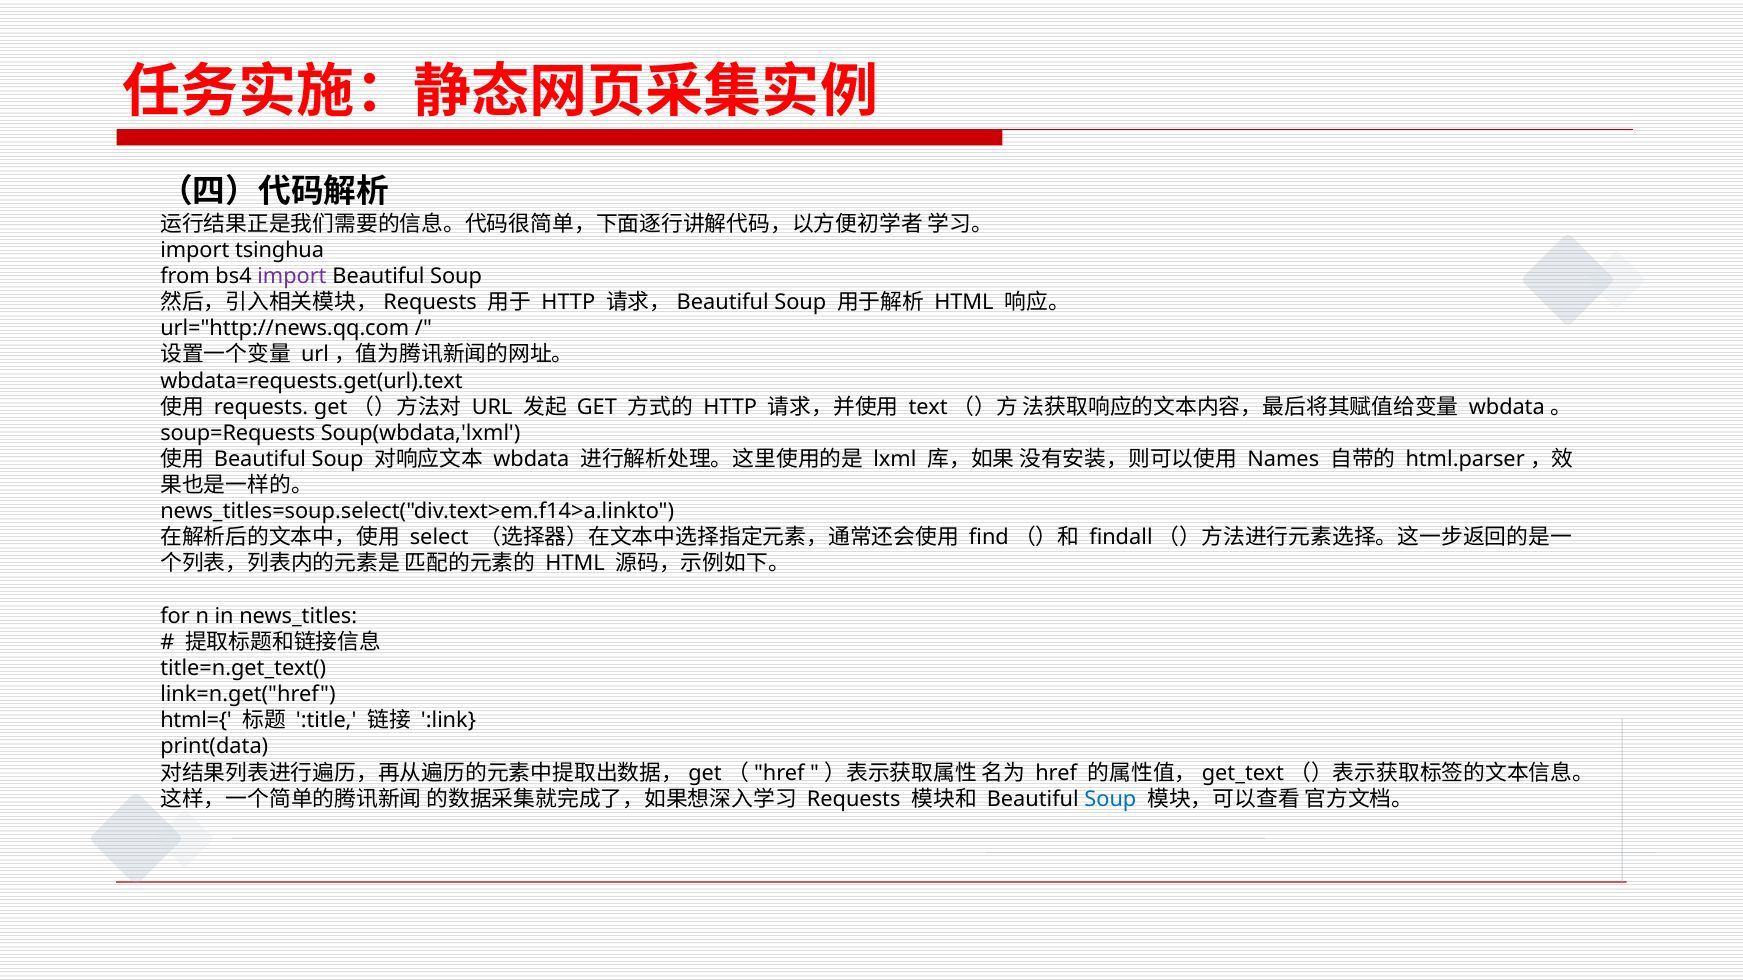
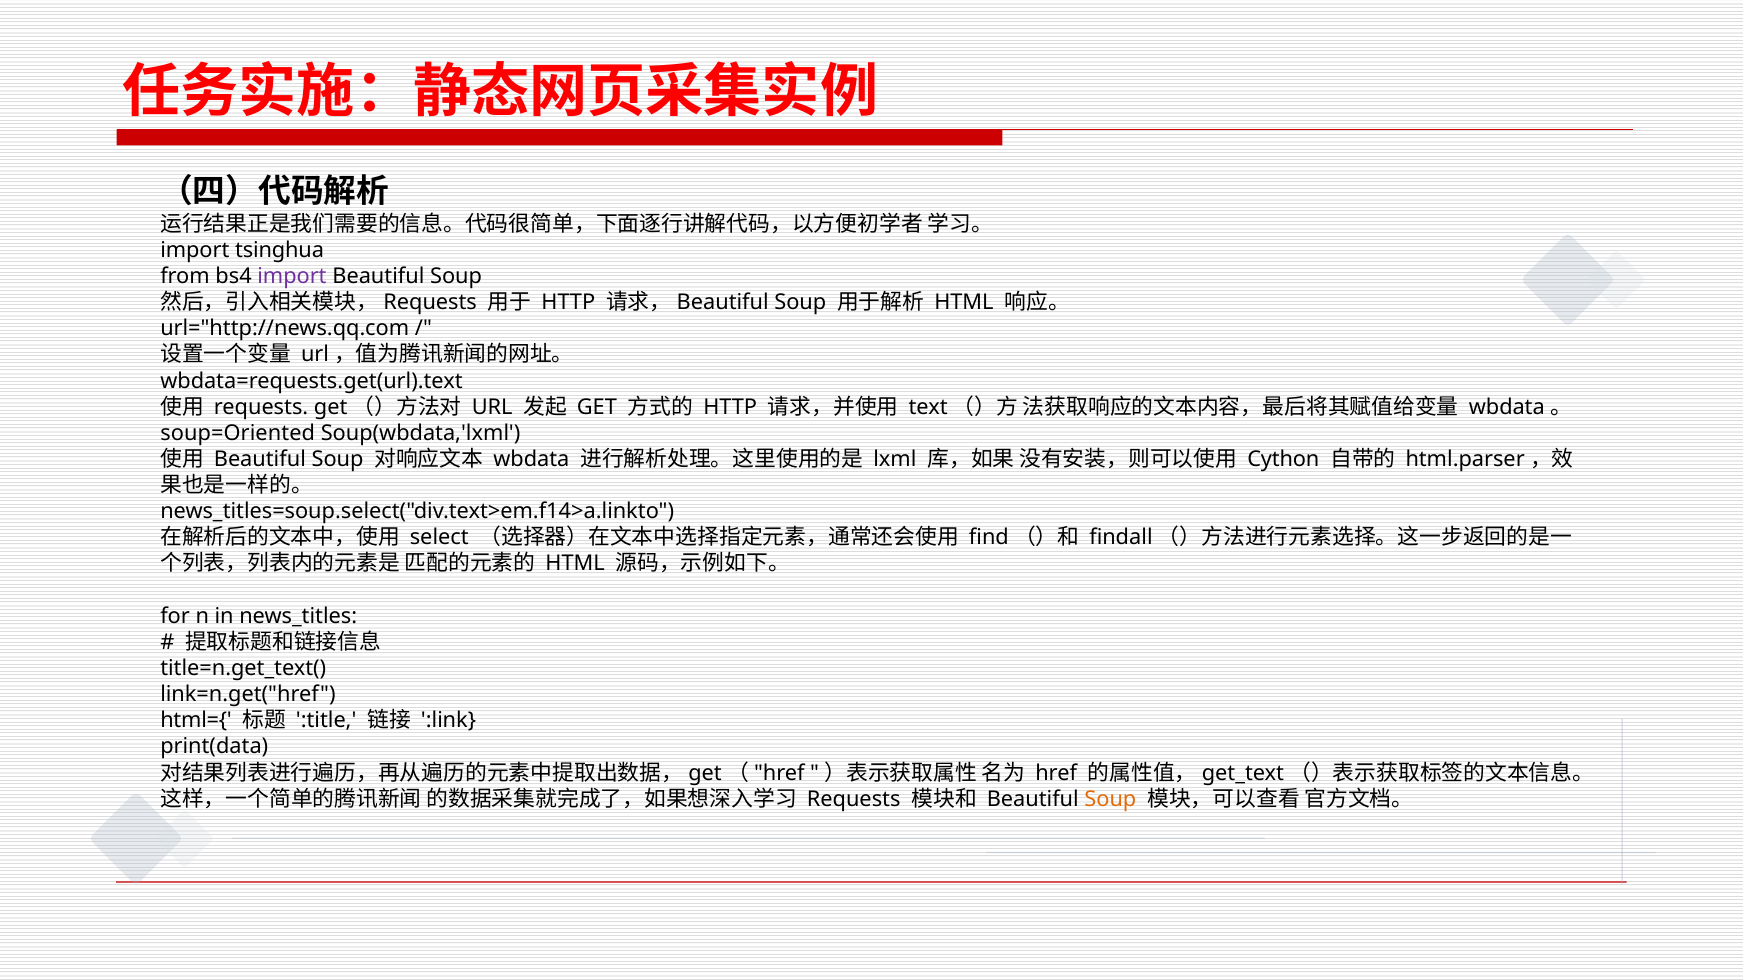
soup=Requests: soup=Requests -> soup=Oriented
Names: Names -> Cython
Soup at (1110, 799) colour: blue -> orange
